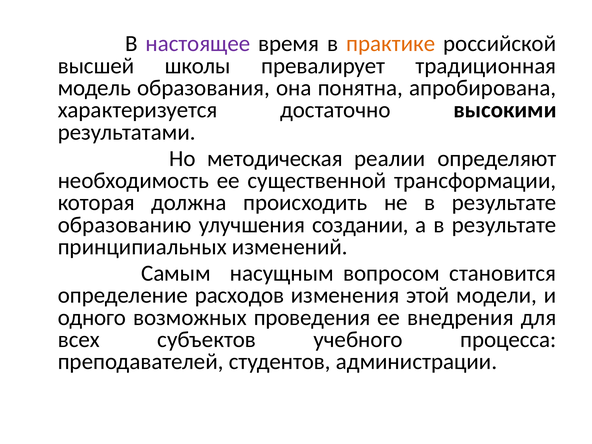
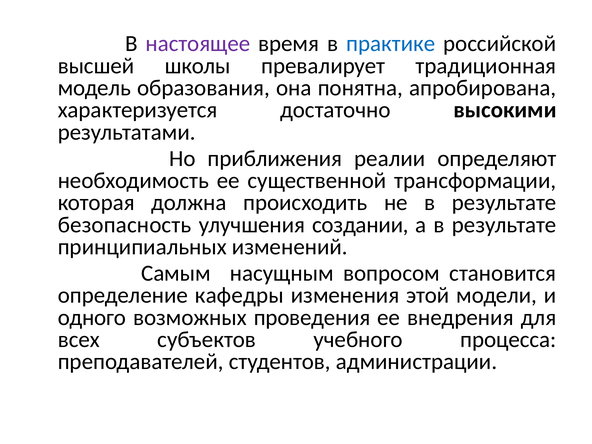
практике colour: orange -> blue
методическая: методическая -> приближения
образованию: образованию -> безопасность
расходов: расходов -> кафедры
